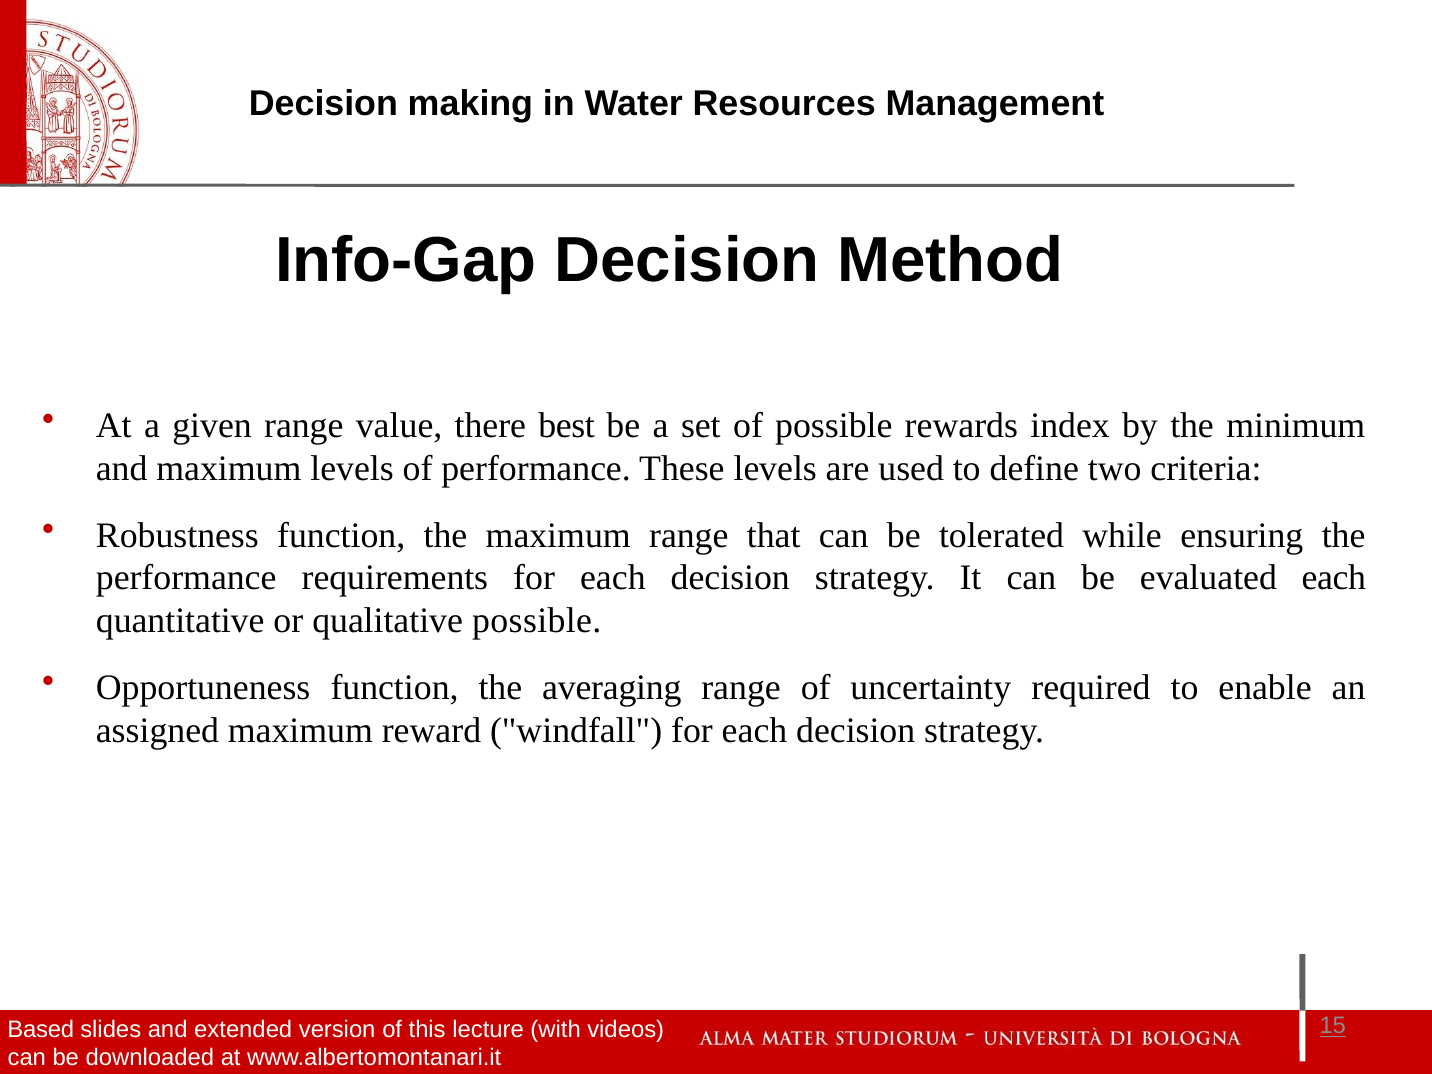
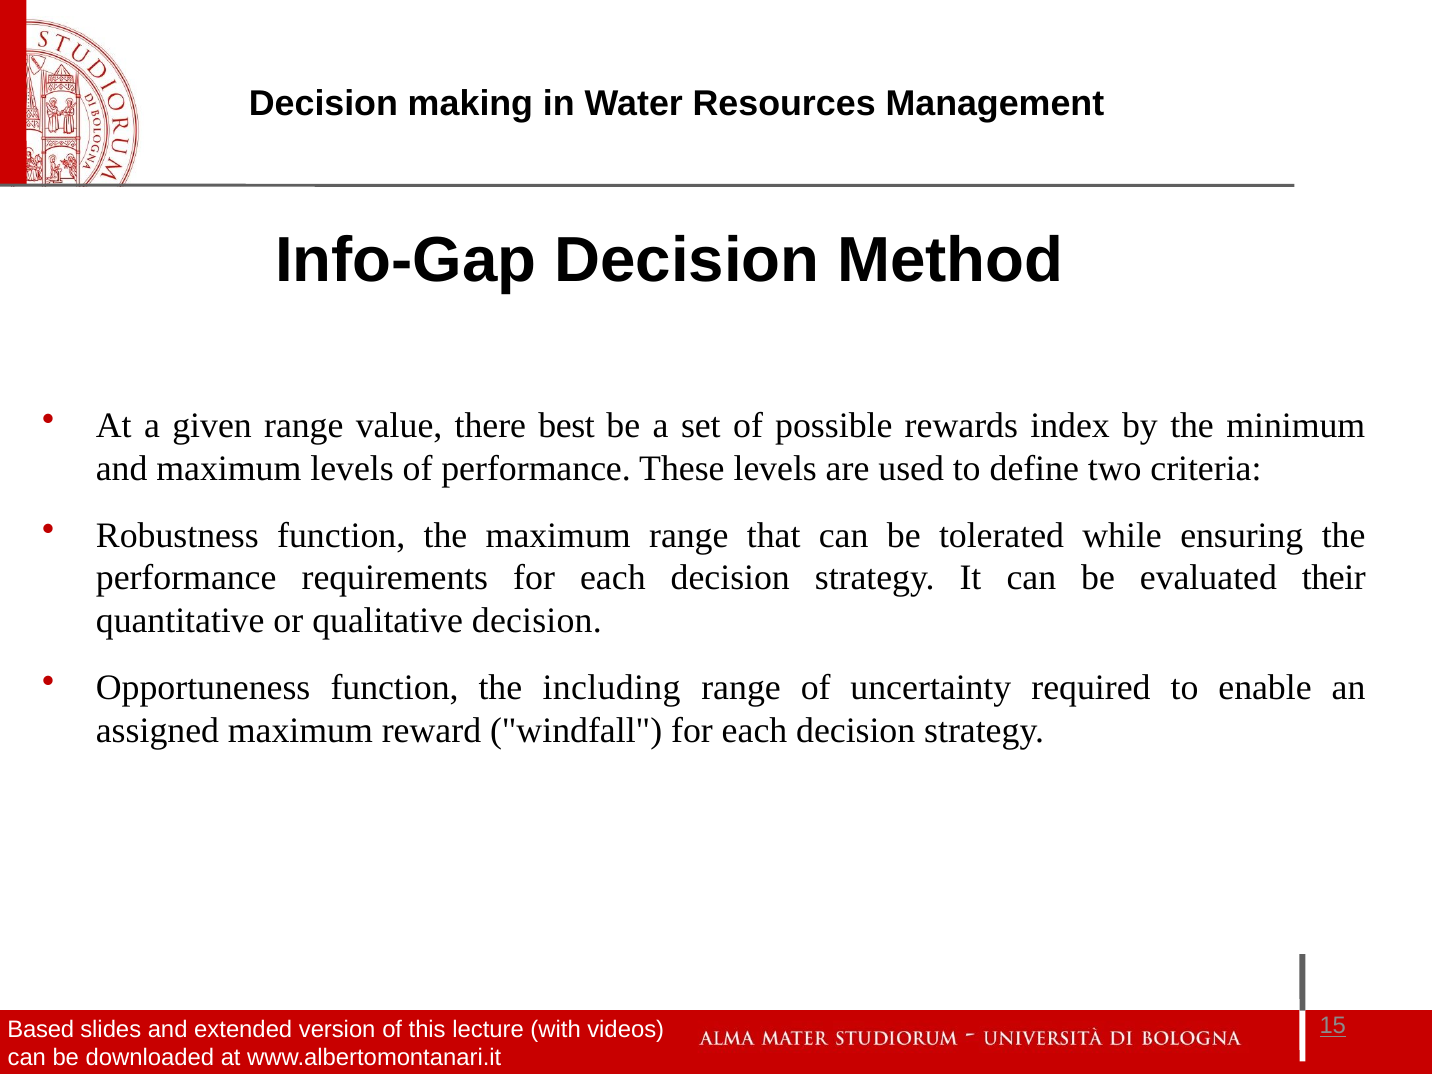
evaluated each: each -> their
qualitative possible: possible -> decision
averaging: averaging -> including
